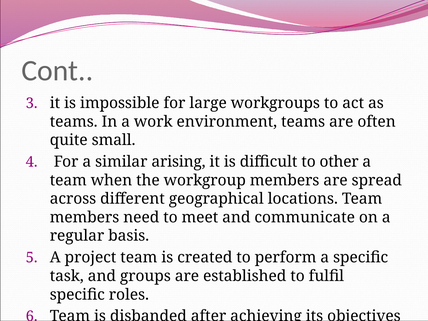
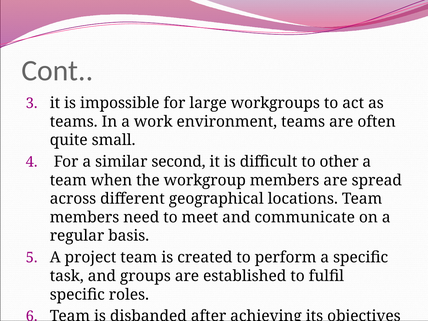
arising: arising -> second
